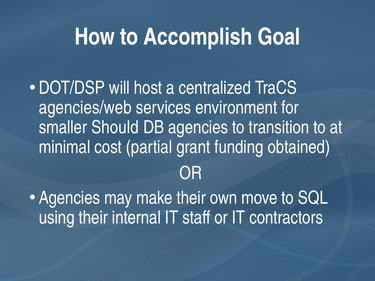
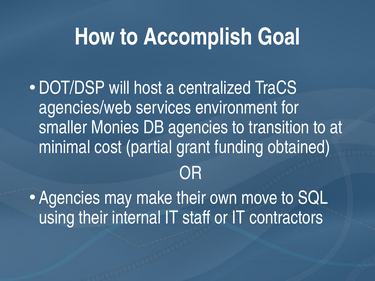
Should: Should -> Monies
